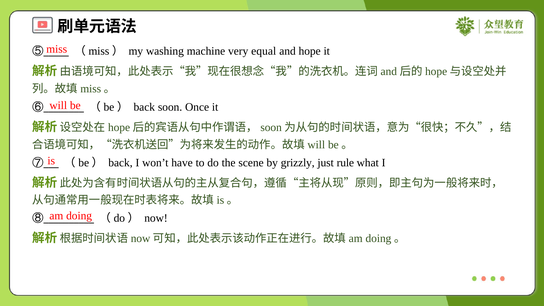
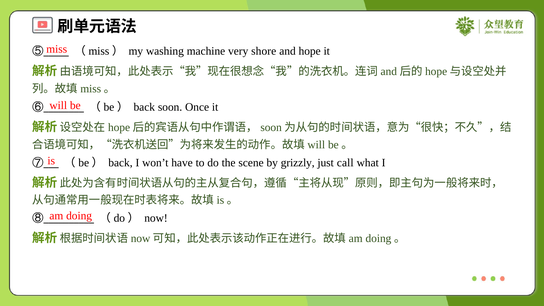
equal: equal -> shore
rule: rule -> call
